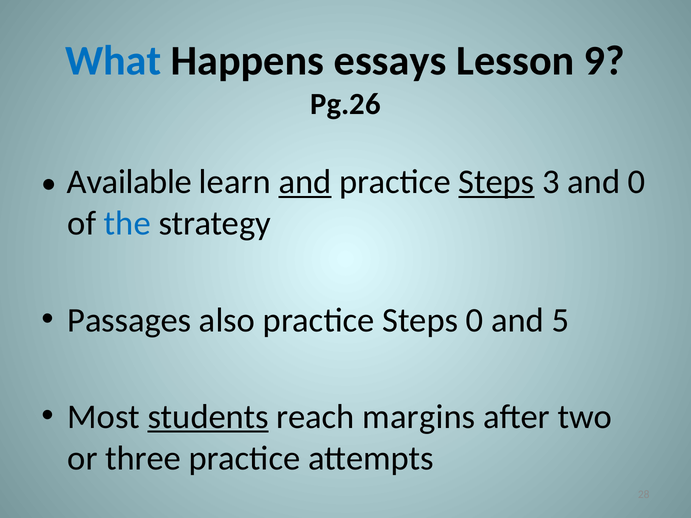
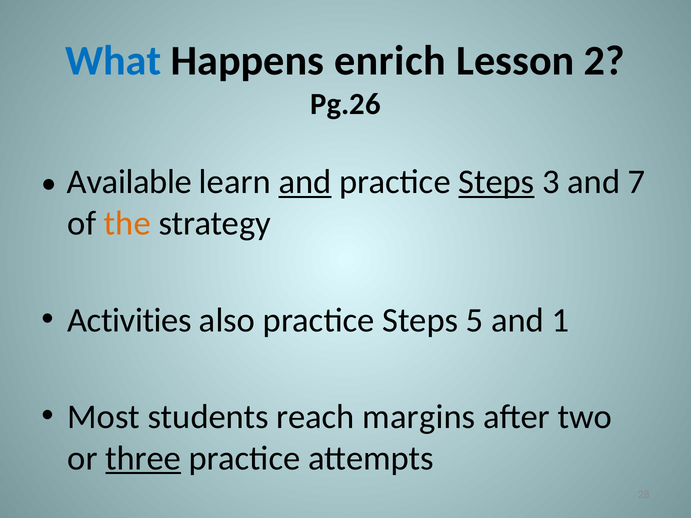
essays: essays -> enrich
9: 9 -> 2
and 0: 0 -> 7
the colour: blue -> orange
Passages: Passages -> Activities
Steps 0: 0 -> 5
5: 5 -> 1
students underline: present -> none
three underline: none -> present
